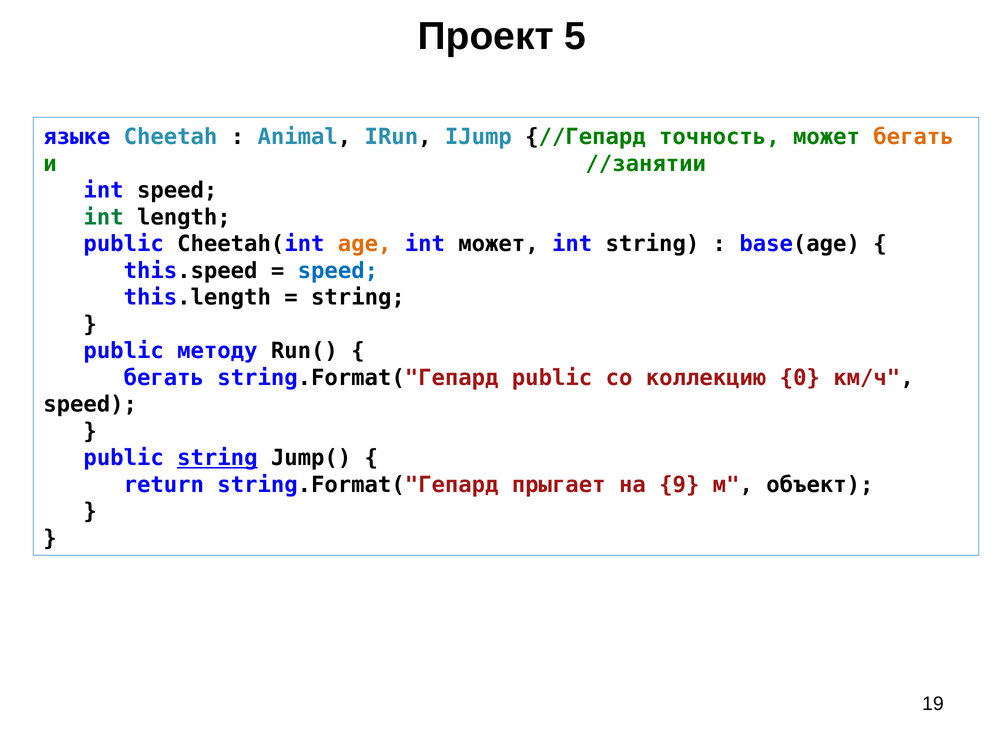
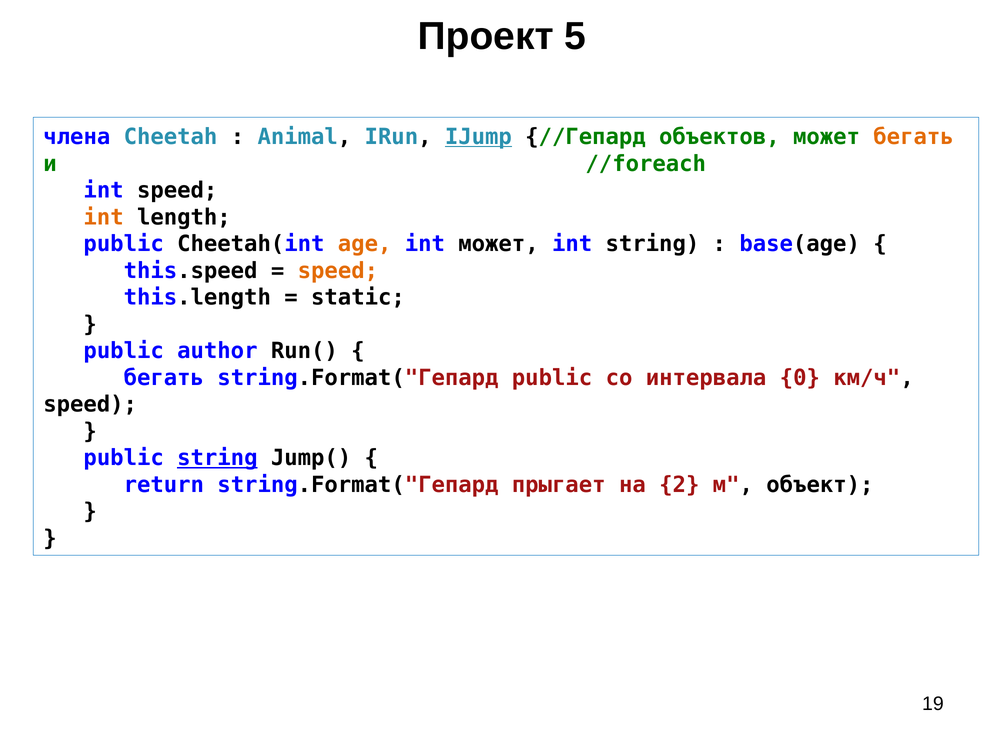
языке: языке -> члена
IJump underline: none -> present
точность: точность -> объектов
//занятии: //занятии -> //foreach
int at (104, 217) colour: green -> orange
speed at (338, 271) colour: blue -> orange
string at (358, 298): string -> static
методу: методу -> author
коллекцию: коллекцию -> интервала
9: 9 -> 2
